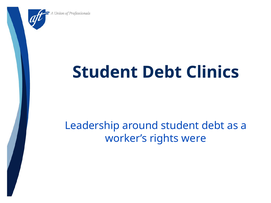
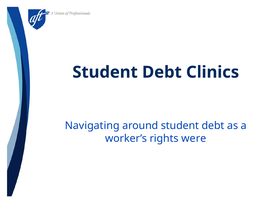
Leadership: Leadership -> Navigating
